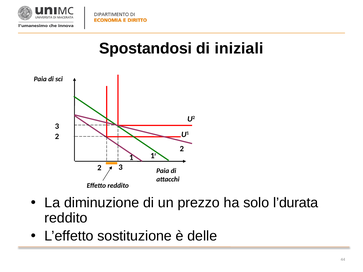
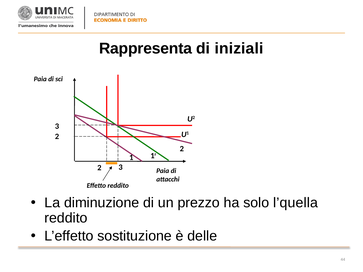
Spostandosi: Spostandosi -> Rappresenta
l’durata: l’durata -> l’quella
